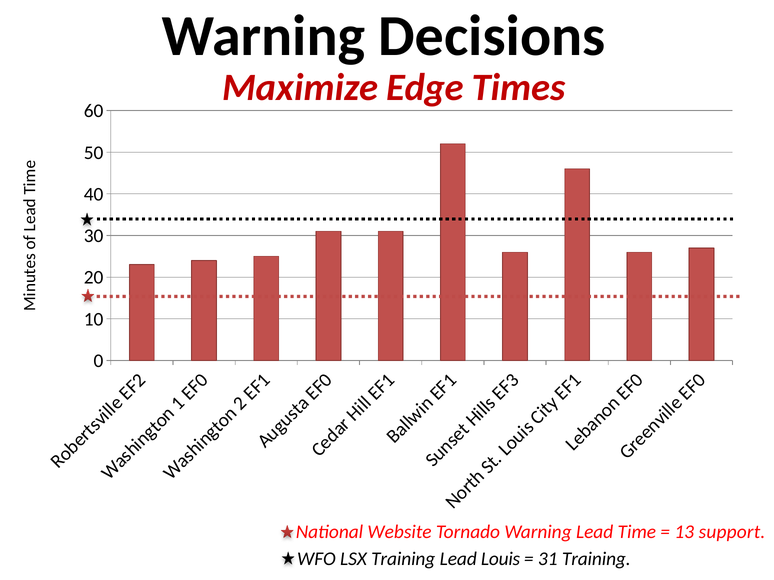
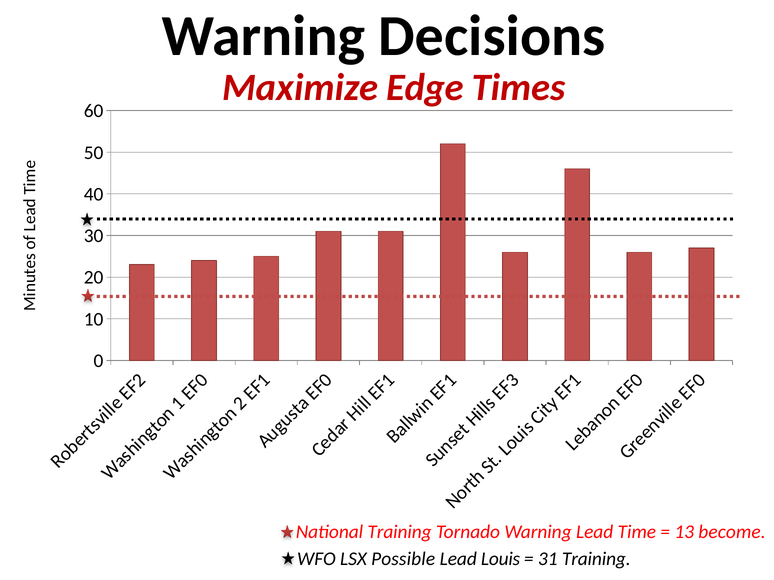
National Website: Website -> Training
support: support -> become
LSX Training: Training -> Possible
